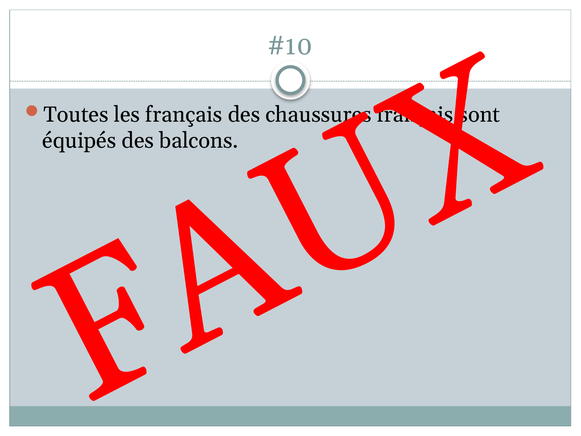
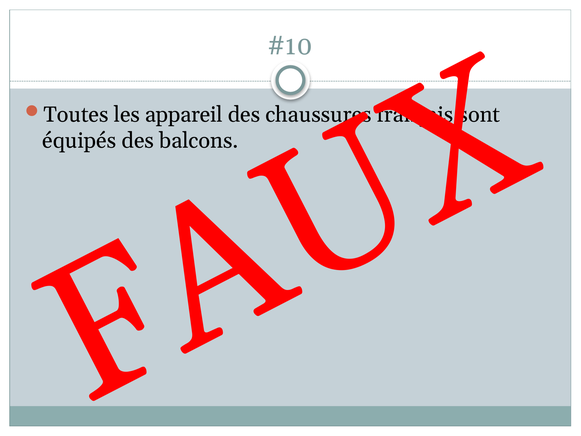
les français: français -> appareil
